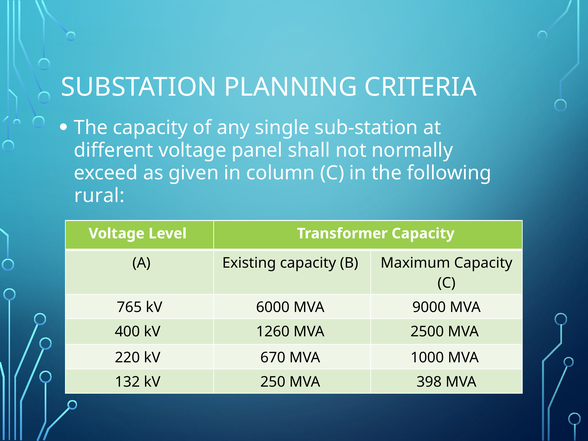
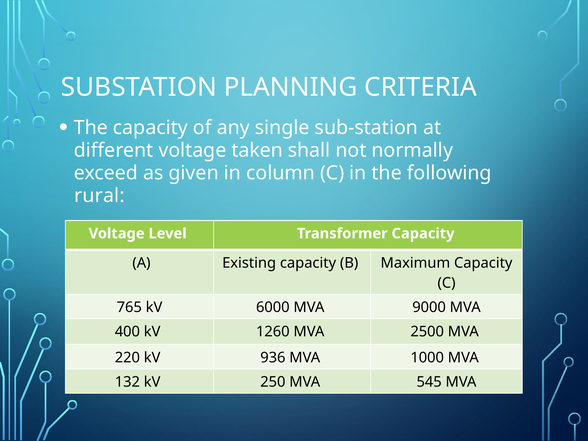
panel: panel -> taken
670: 670 -> 936
398: 398 -> 545
